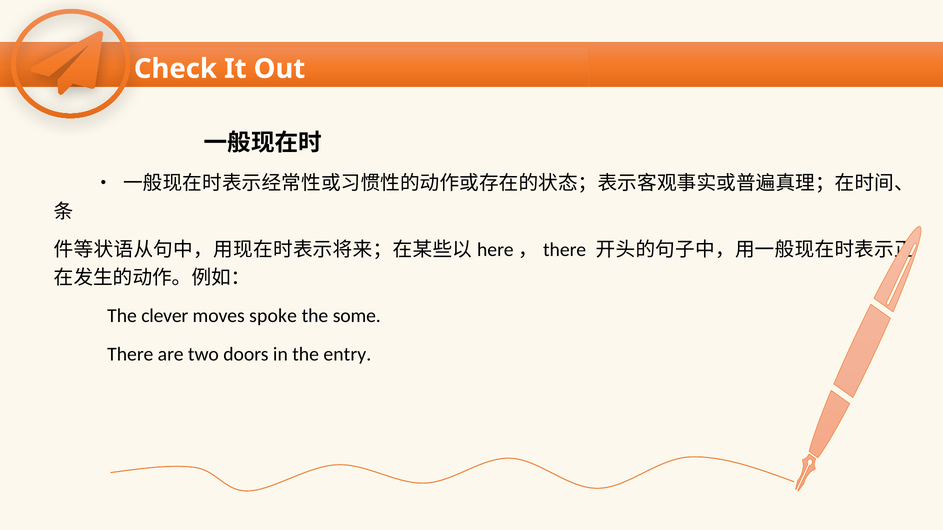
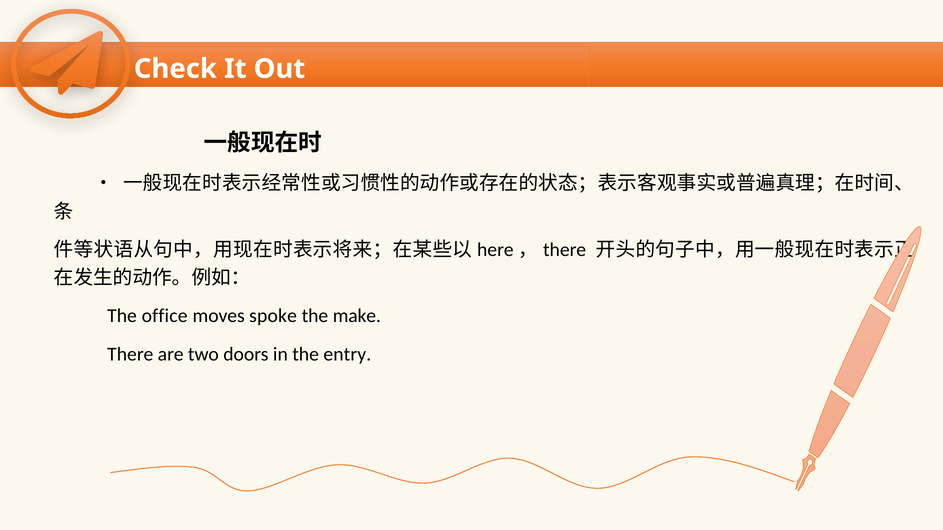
clever: clever -> office
some: some -> make
